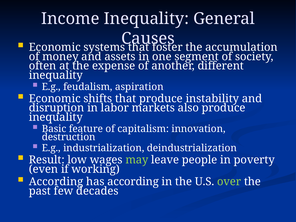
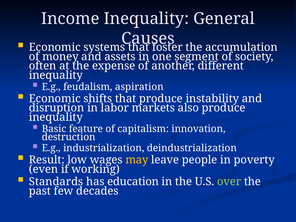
may colour: light green -> yellow
According at (56, 182): According -> Standards
has according: according -> education
